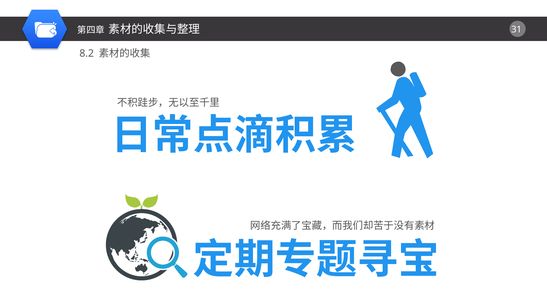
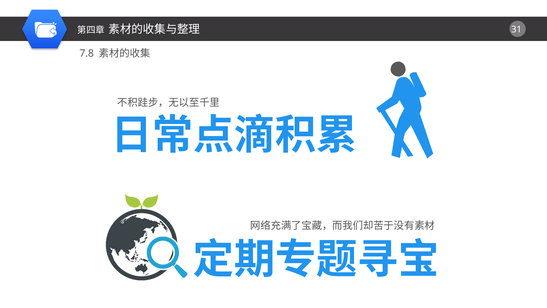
8.2: 8.2 -> 7.8
